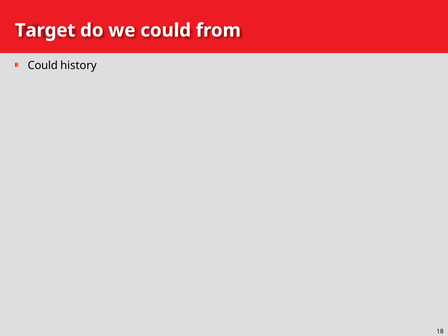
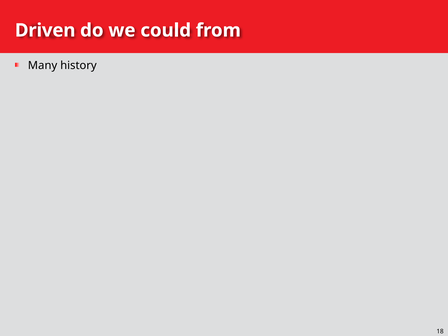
Target: Target -> Driven
Could at (43, 66): Could -> Many
